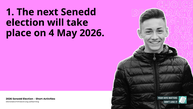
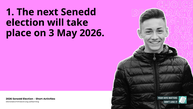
4: 4 -> 3
